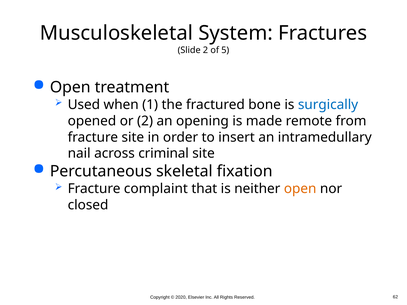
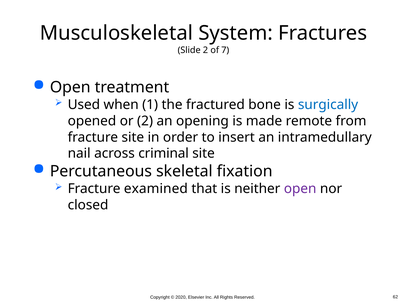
5: 5 -> 7
complaint: complaint -> examined
open at (300, 189) colour: orange -> purple
